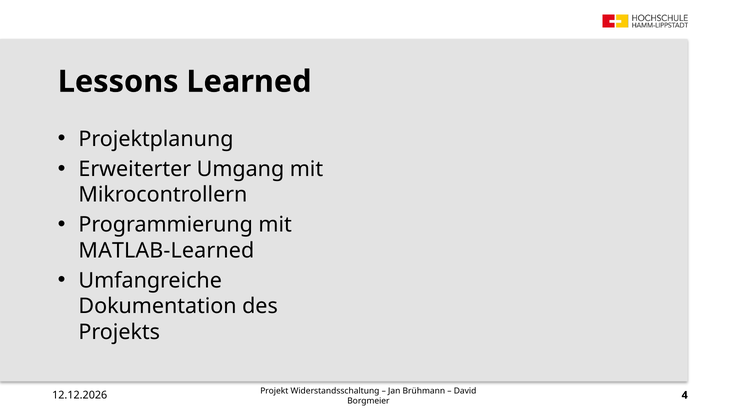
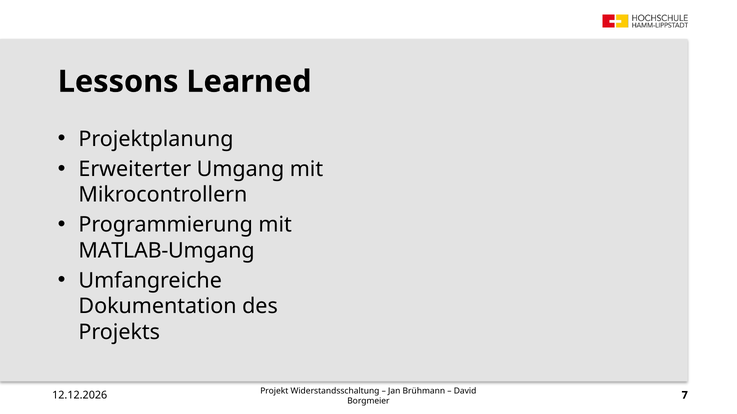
MATLAB-Learned: MATLAB-Learned -> MATLAB-Umgang
4: 4 -> 7
